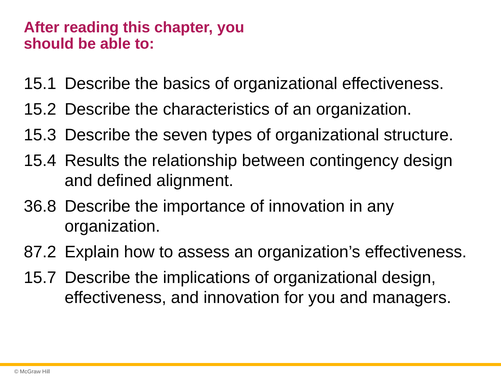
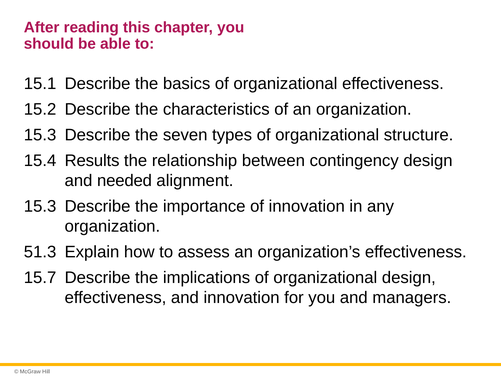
defined: defined -> needed
36.8 at (40, 206): 36.8 -> 15.3
87.2: 87.2 -> 51.3
